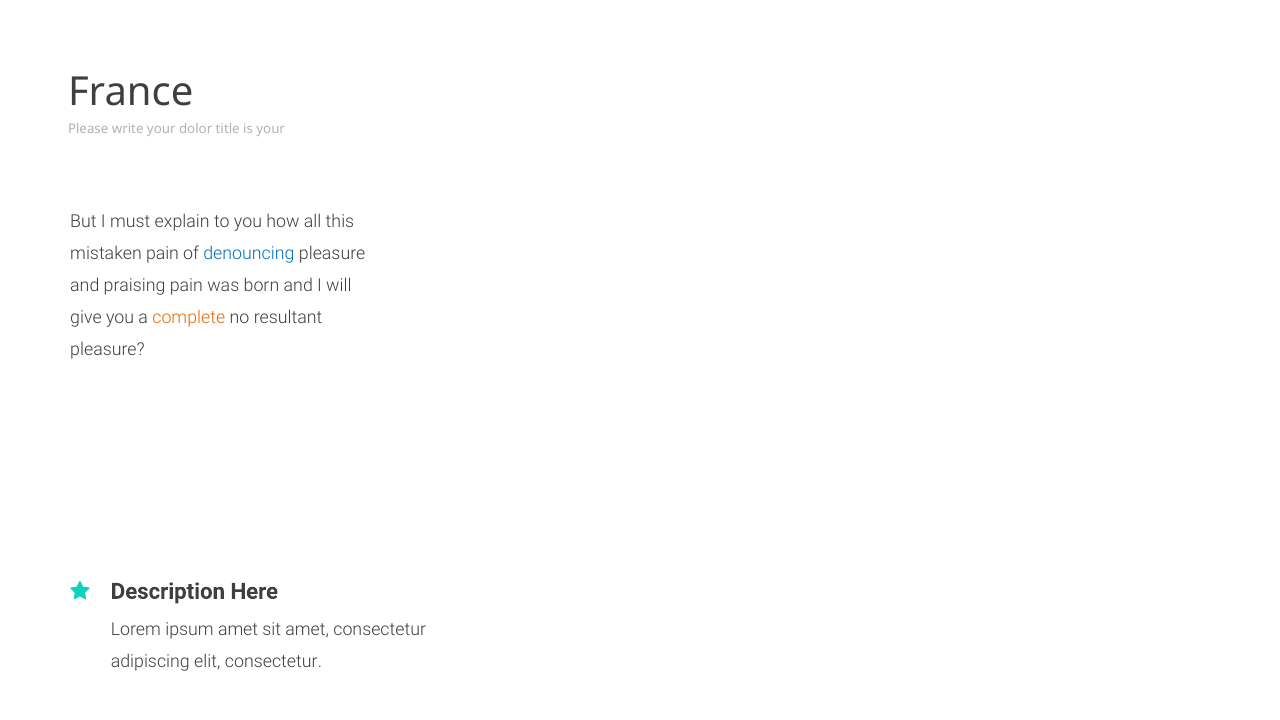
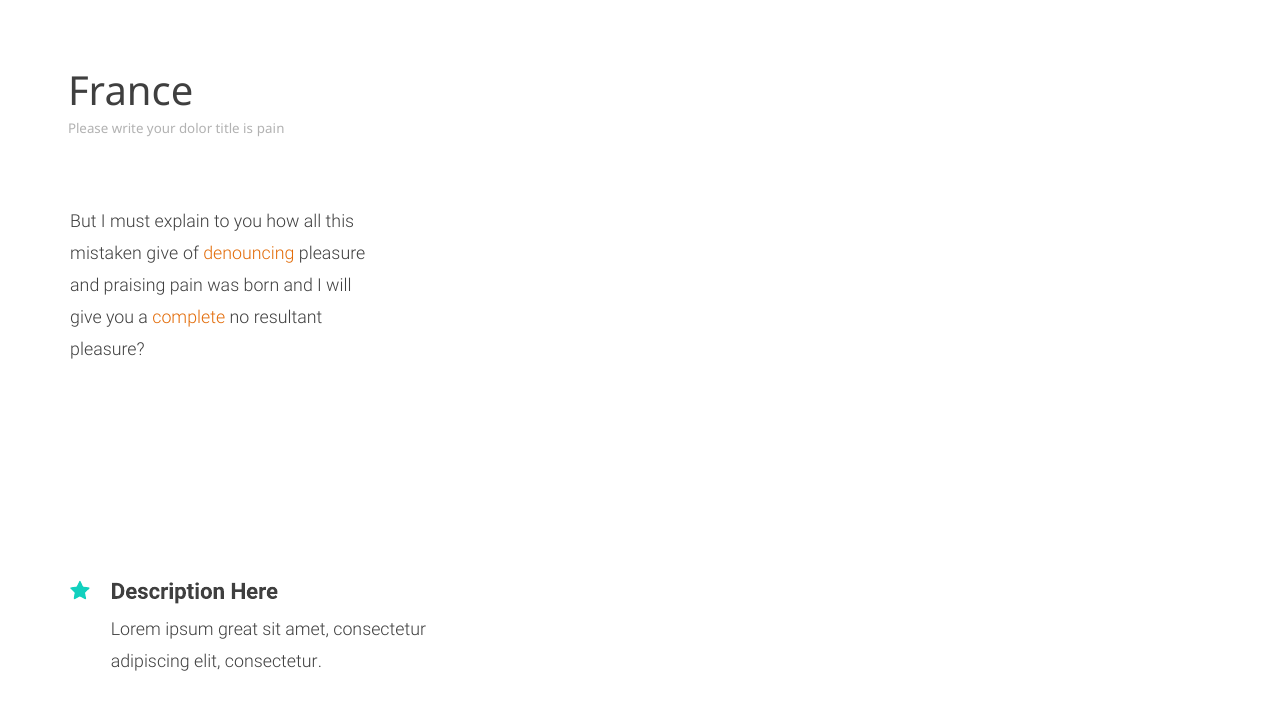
is your: your -> pain
mistaken pain: pain -> give
denouncing colour: blue -> orange
ipsum amet: amet -> great
